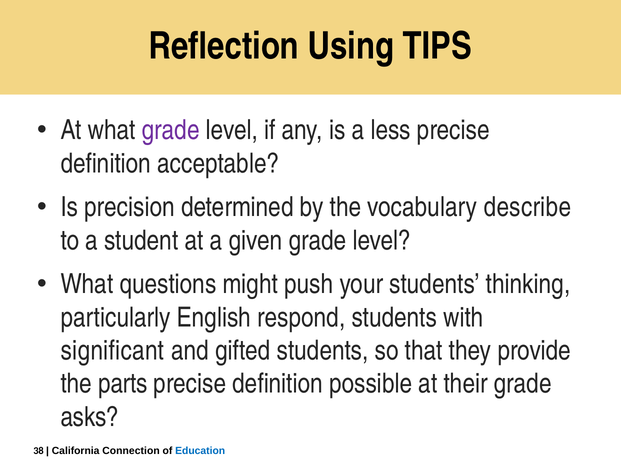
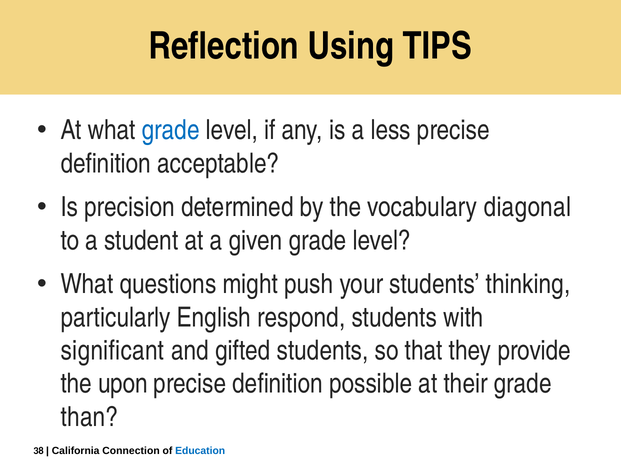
grade at (171, 130) colour: purple -> blue
describe: describe -> diagonal
parts: parts -> upon
asks: asks -> than
